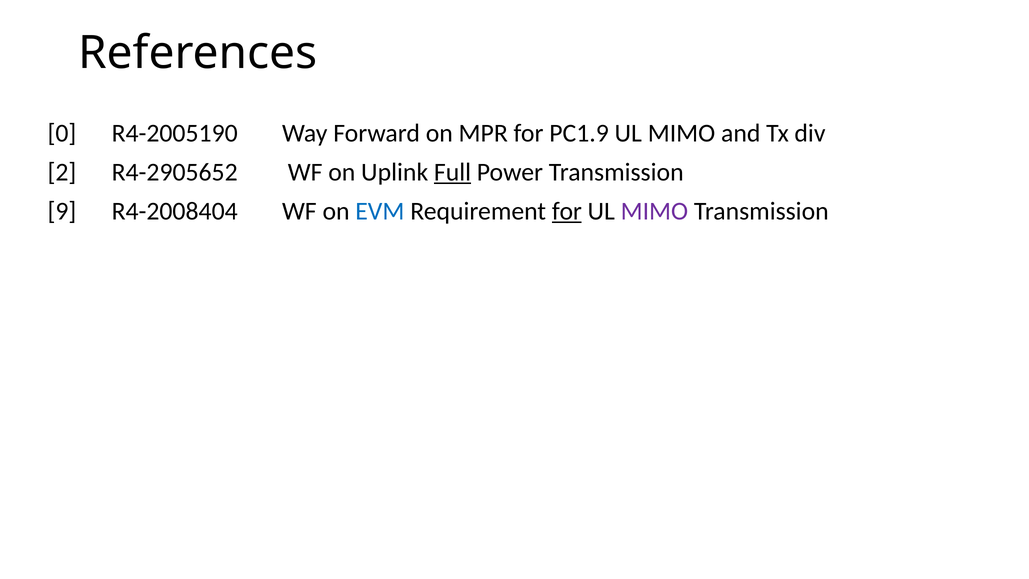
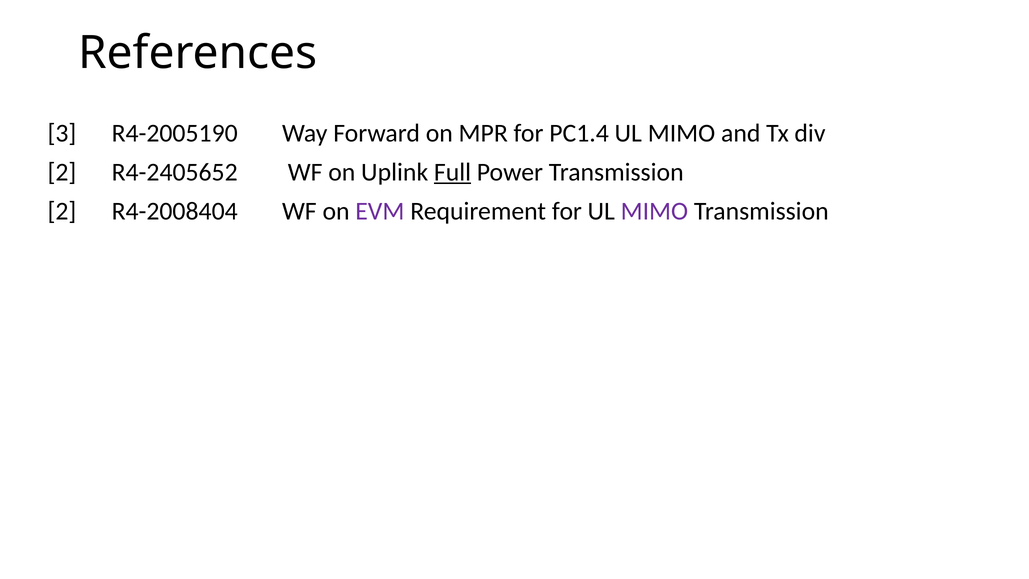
0: 0 -> 3
PC1.9: PC1.9 -> PC1.4
R4-2905652: R4-2905652 -> R4-2405652
9 at (62, 211): 9 -> 2
EVM colour: blue -> purple
for at (567, 211) underline: present -> none
